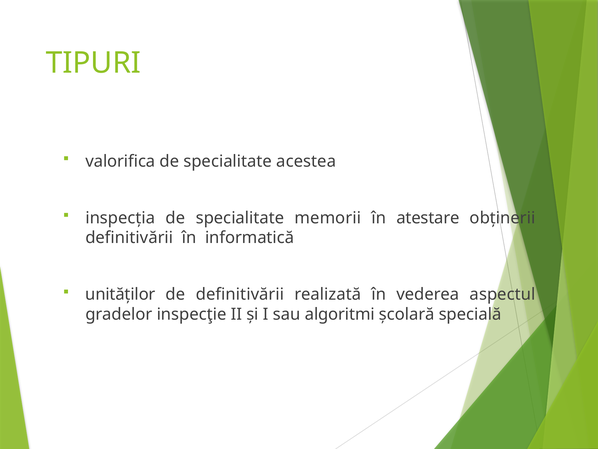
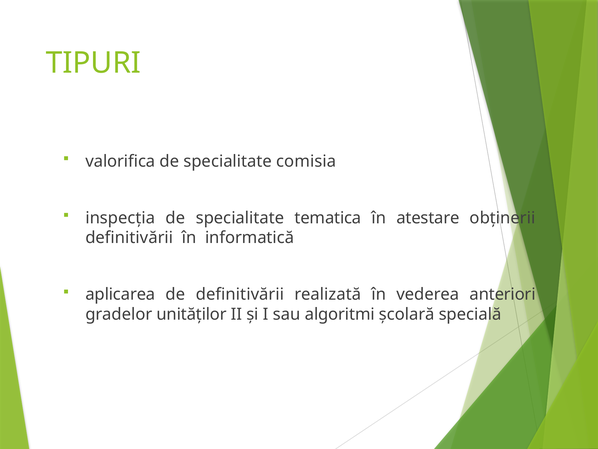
acestea: acestea -> comisia
memorii: memorii -> tematica
unităților: unităților -> aplicarea
aspectul: aspectul -> anteriori
inspecţie: inspecţie -> unităților
